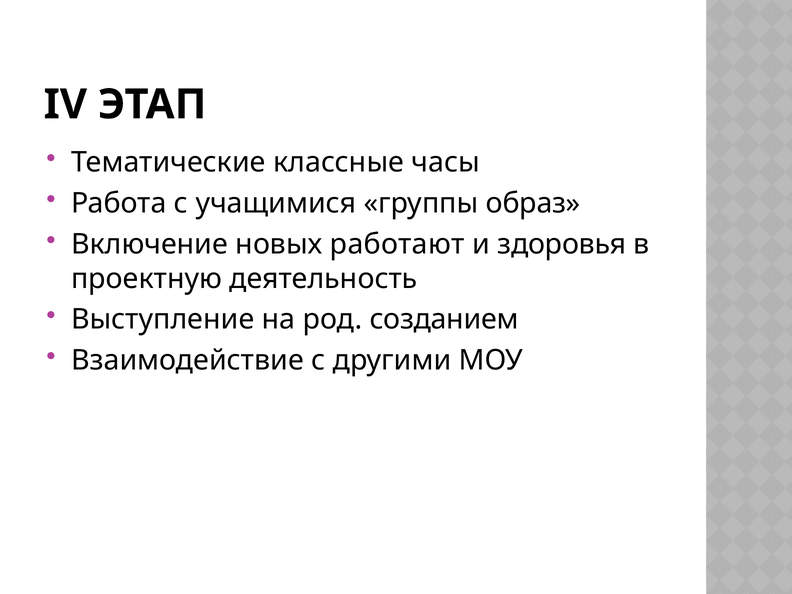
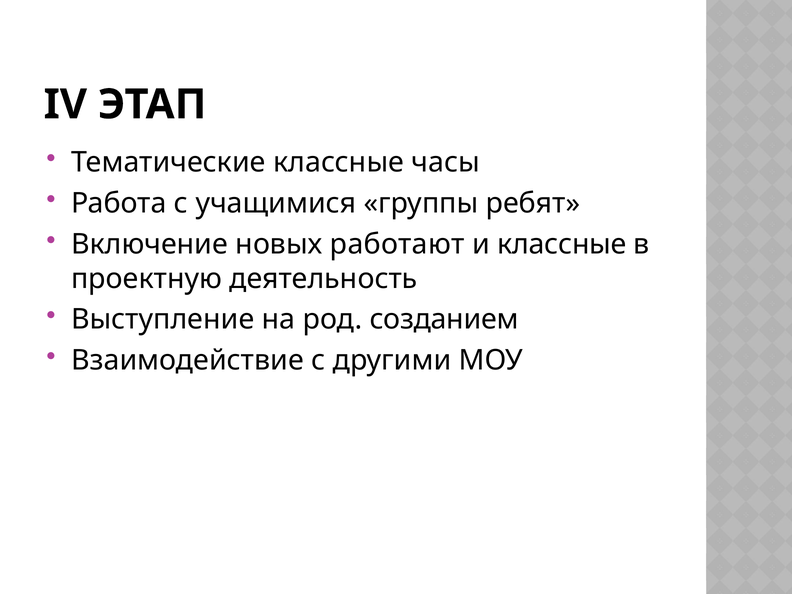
образ: образ -> ребят
и здоровья: здоровья -> классные
